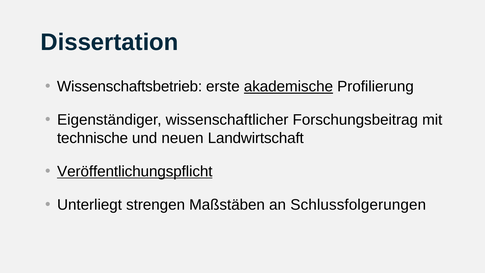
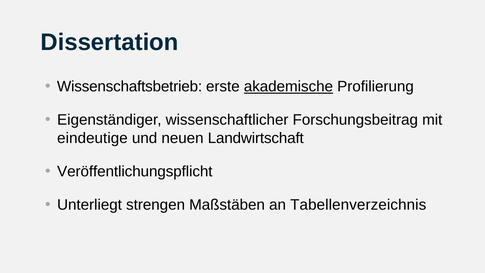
technische: technische -> eindeutige
Veröffentlichungspflicht underline: present -> none
Schlussfolgerungen: Schlussfolgerungen -> Tabellenverzeichnis
